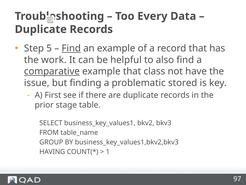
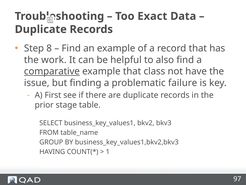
Every: Every -> Exact
5: 5 -> 8
Find at (71, 48) underline: present -> none
stored: stored -> failure
